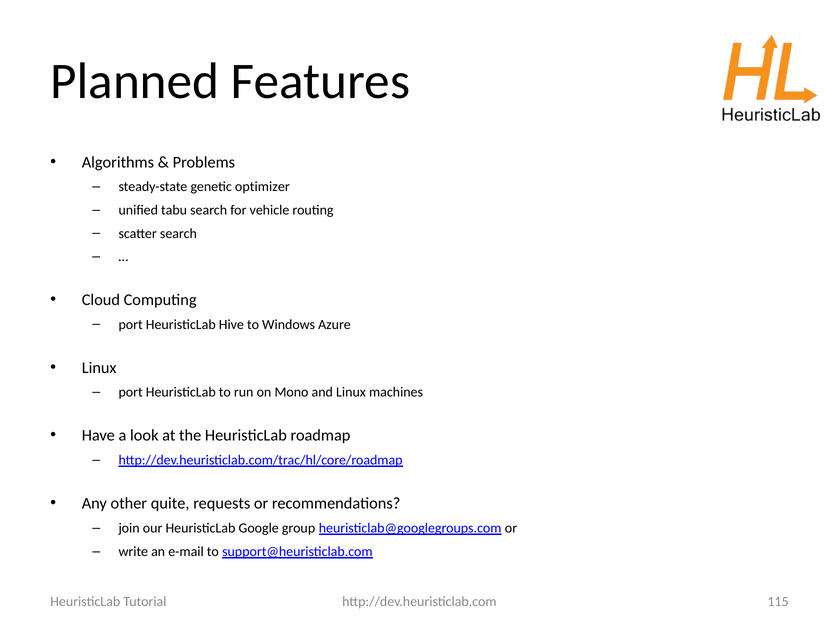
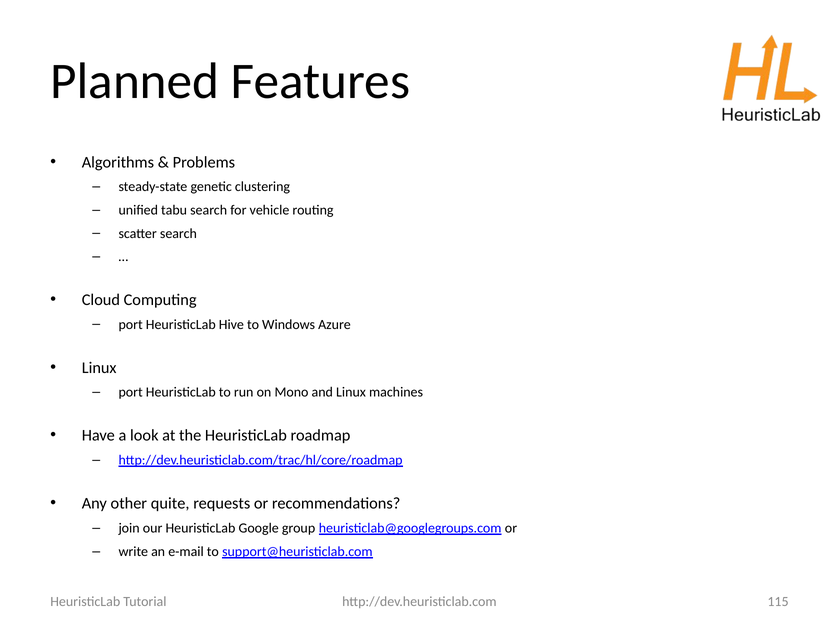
optimizer: optimizer -> clustering
